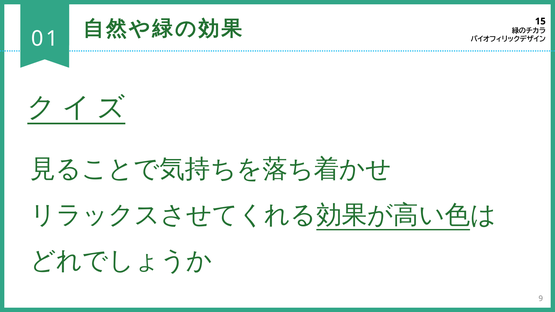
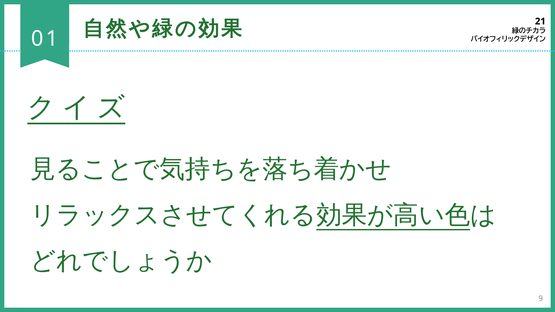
15: 15 -> 21
